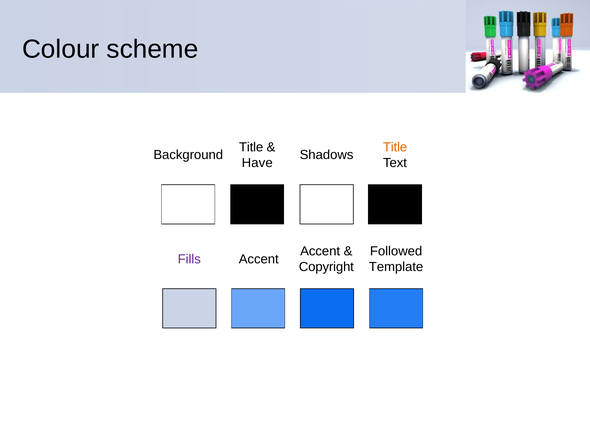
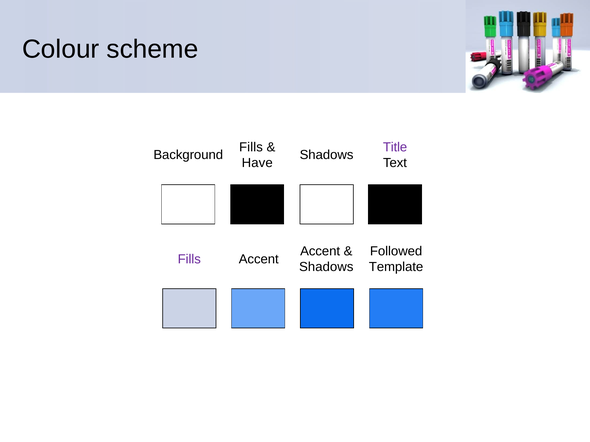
Title at (251, 147): Title -> Fills
Title at (395, 147) colour: orange -> purple
Copyright at (326, 267): Copyright -> Shadows
